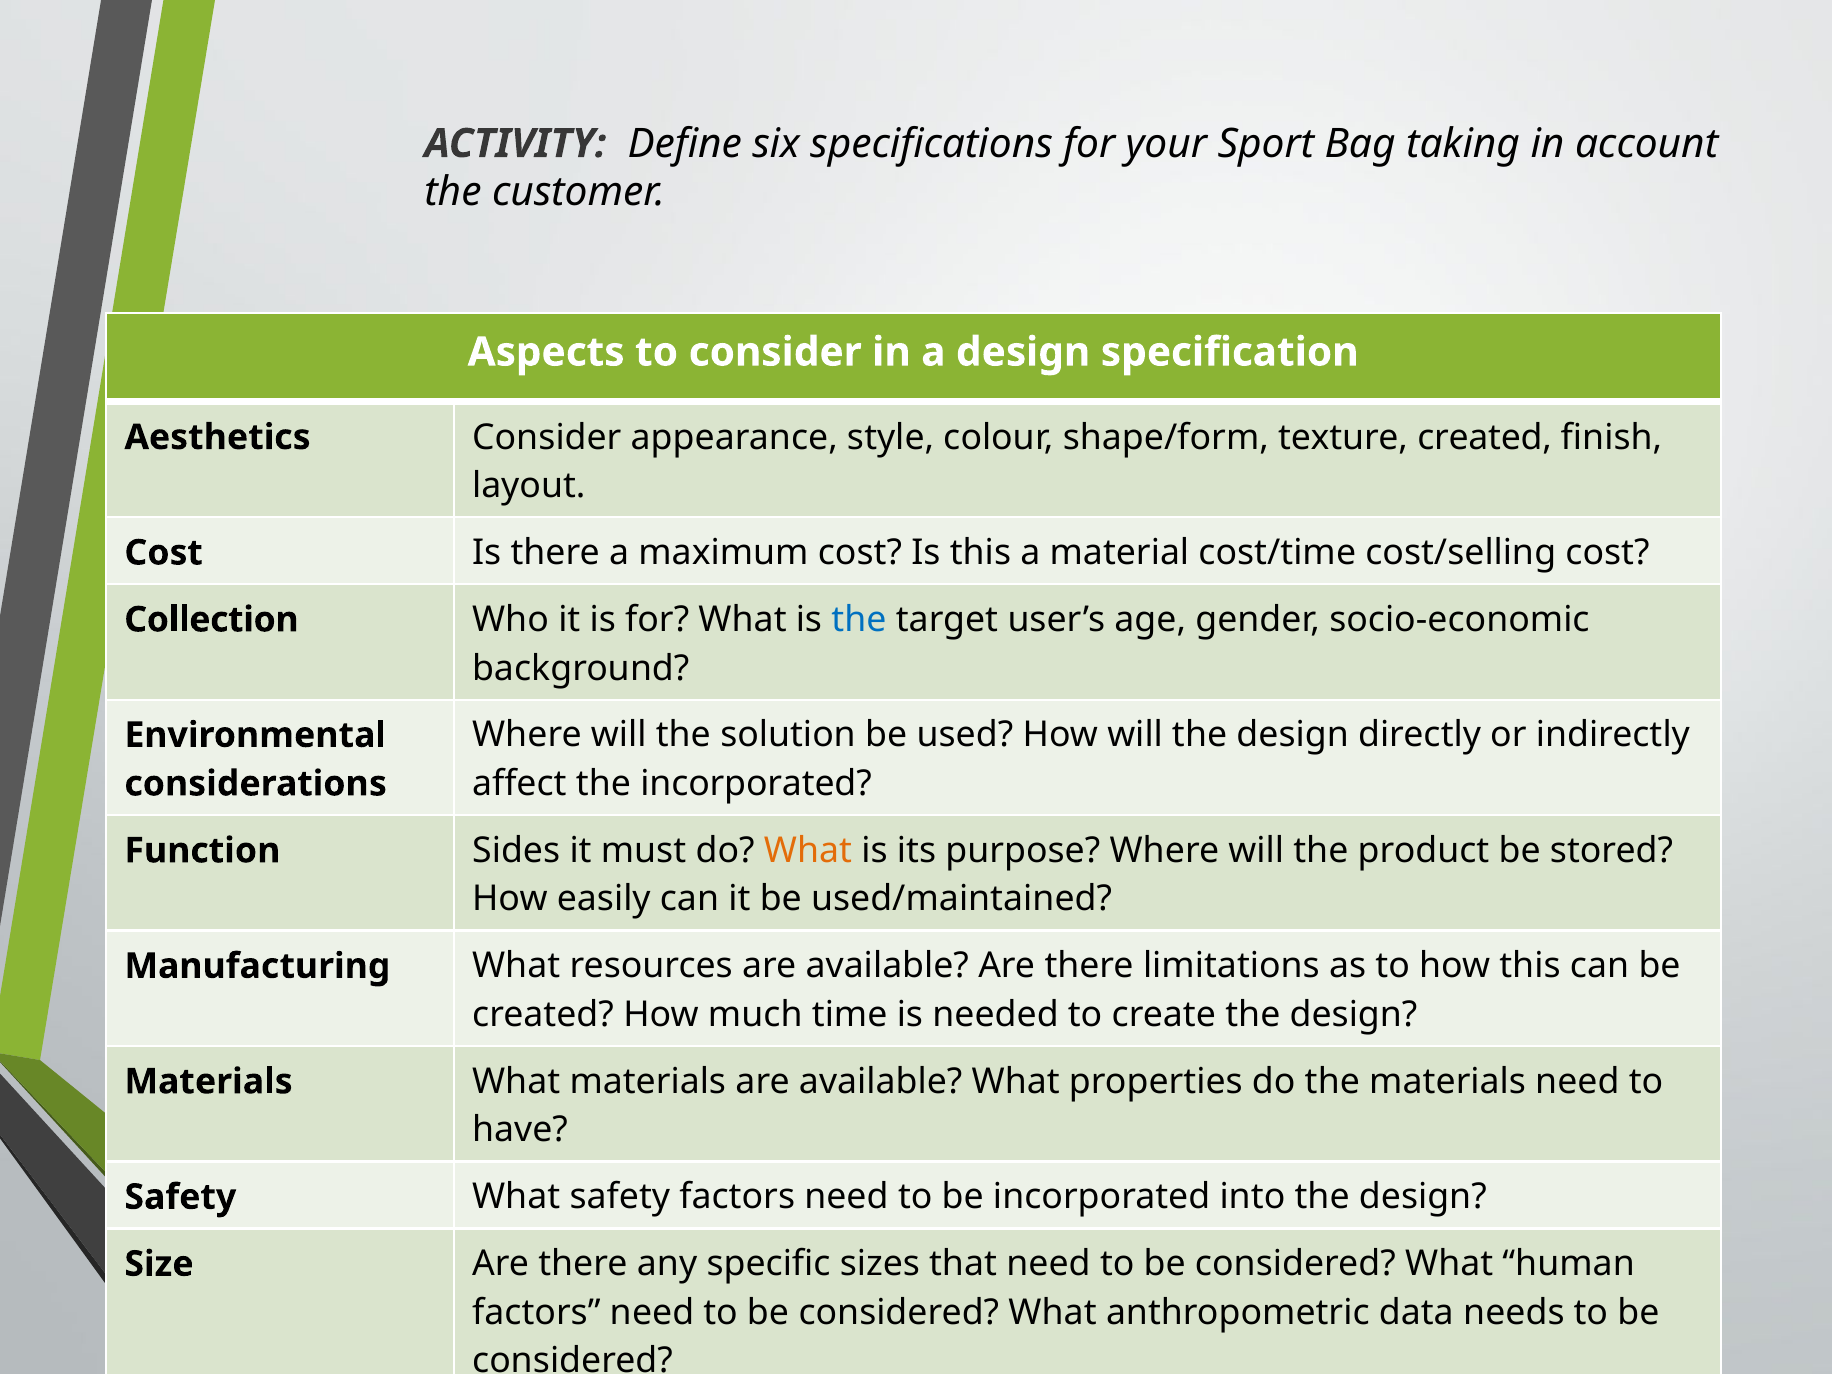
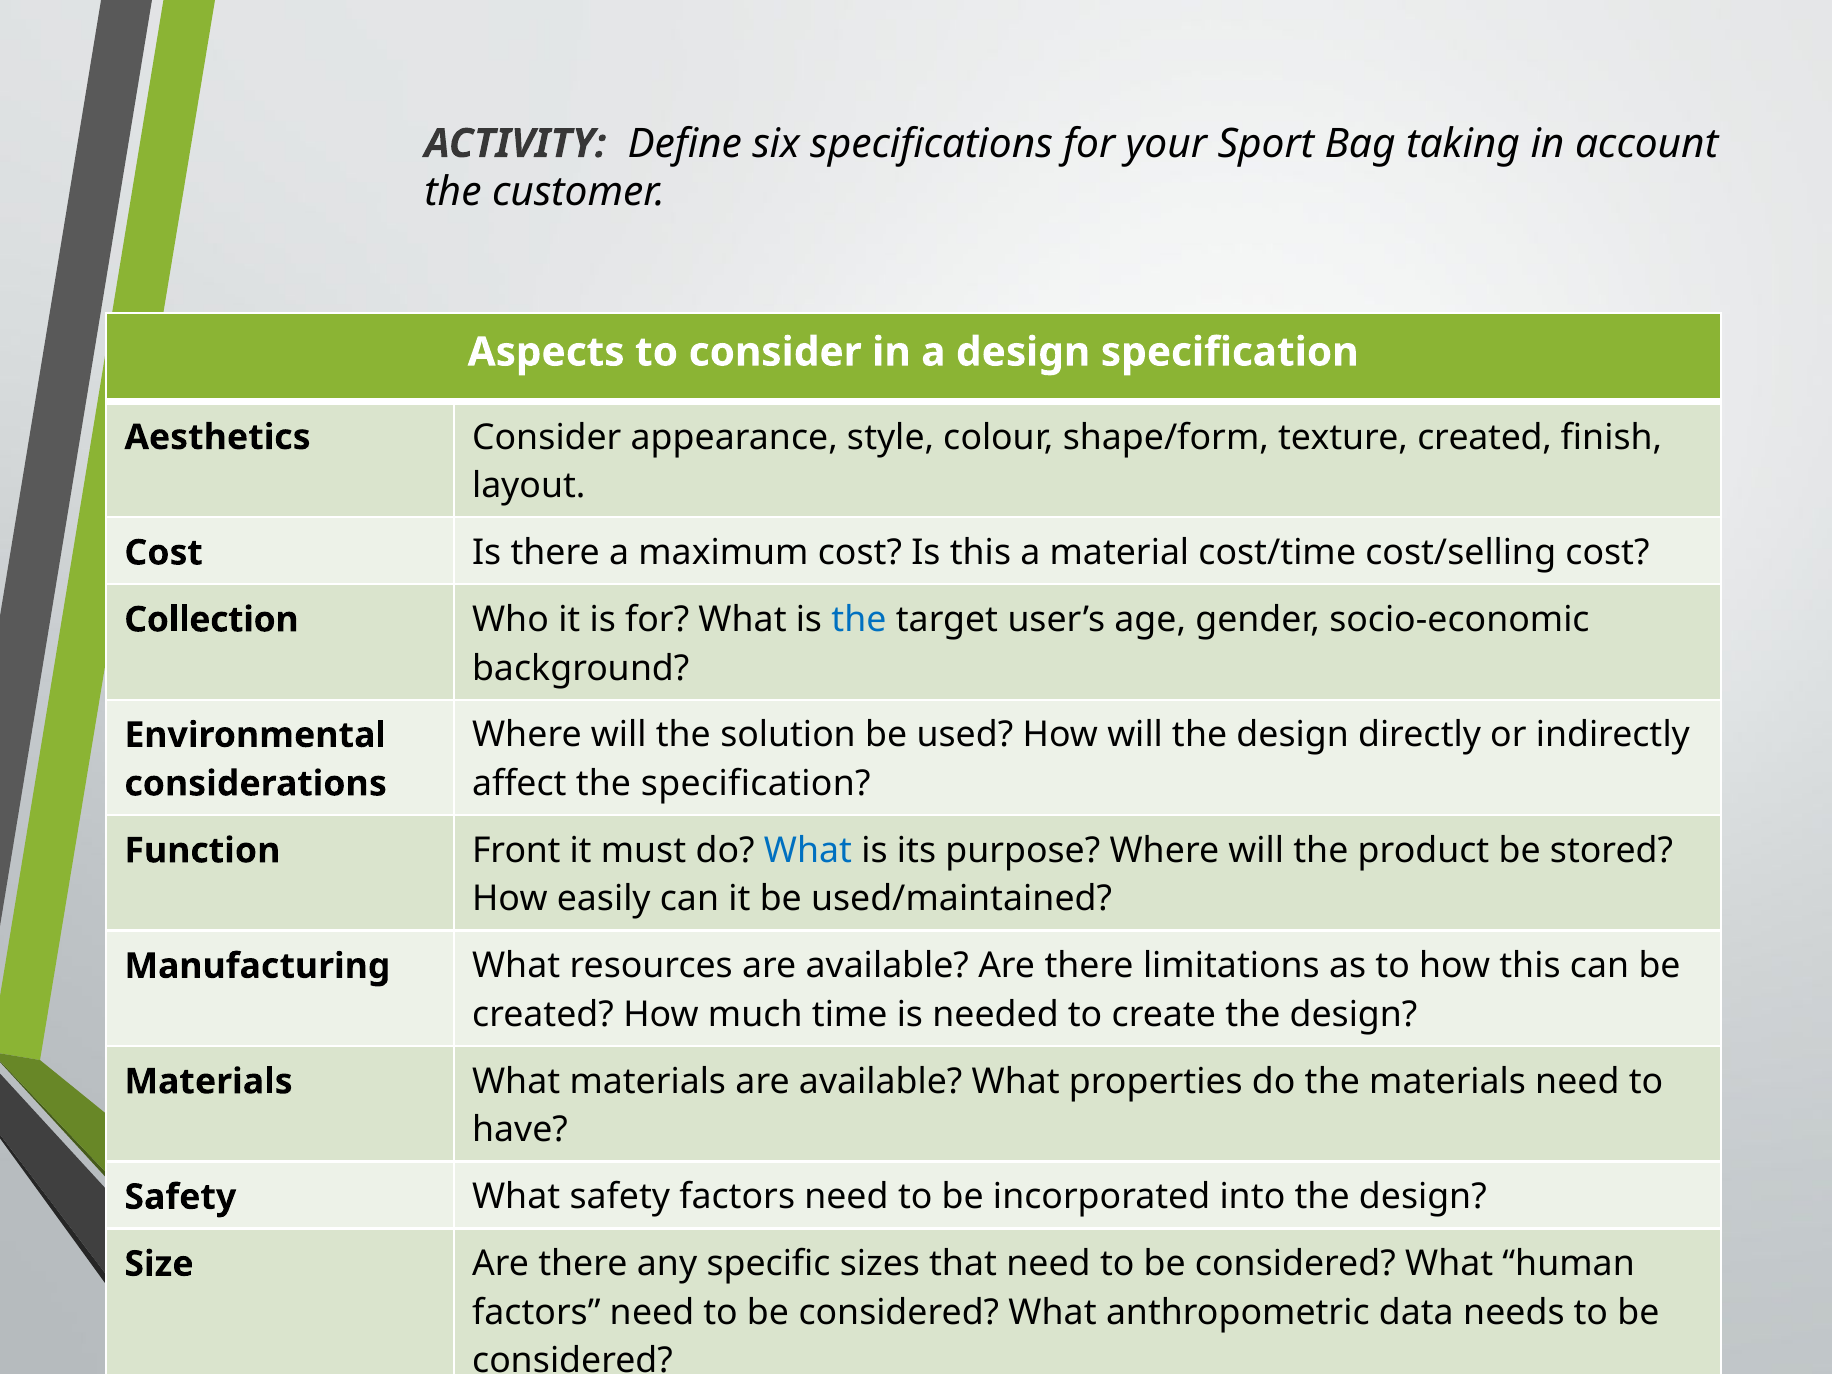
the incorporated: incorporated -> specification
Sides: Sides -> Front
What at (808, 851) colour: orange -> blue
